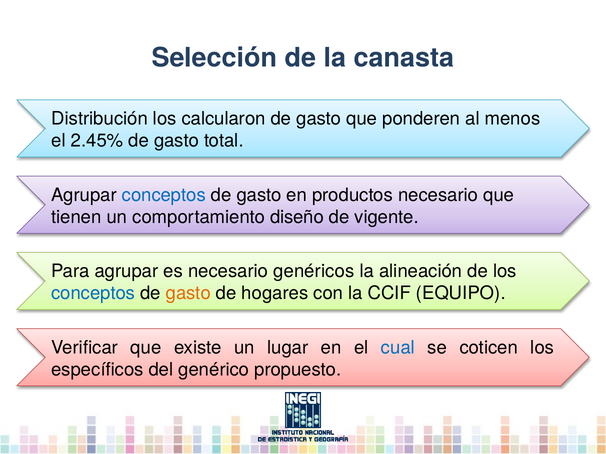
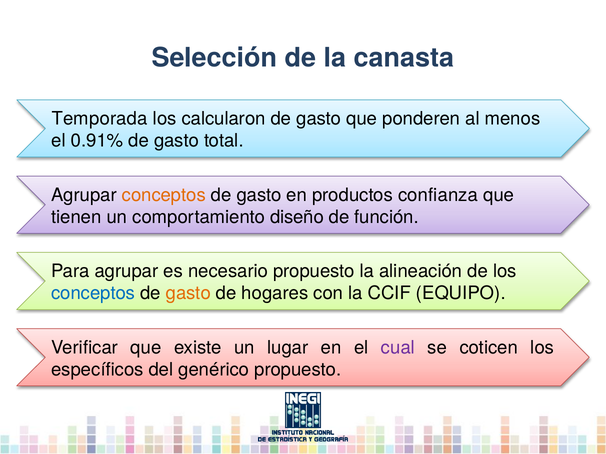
Distribución: Distribución -> Temporada
2.45%: 2.45% -> 0.91%
conceptos at (164, 195) colour: blue -> orange
productos necesario: necesario -> confianza
vigente: vigente -> función
necesario genéricos: genéricos -> propuesto
cual colour: blue -> purple
